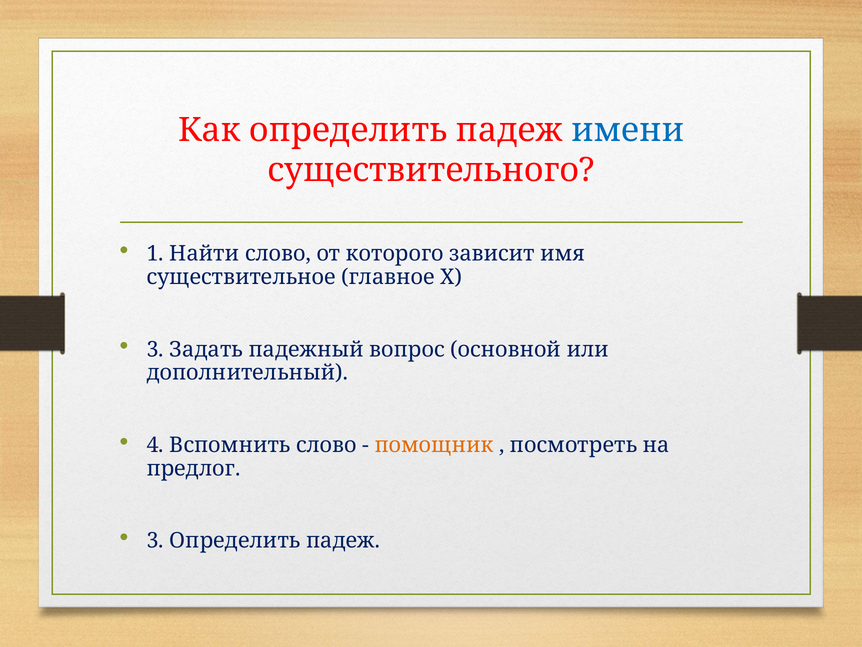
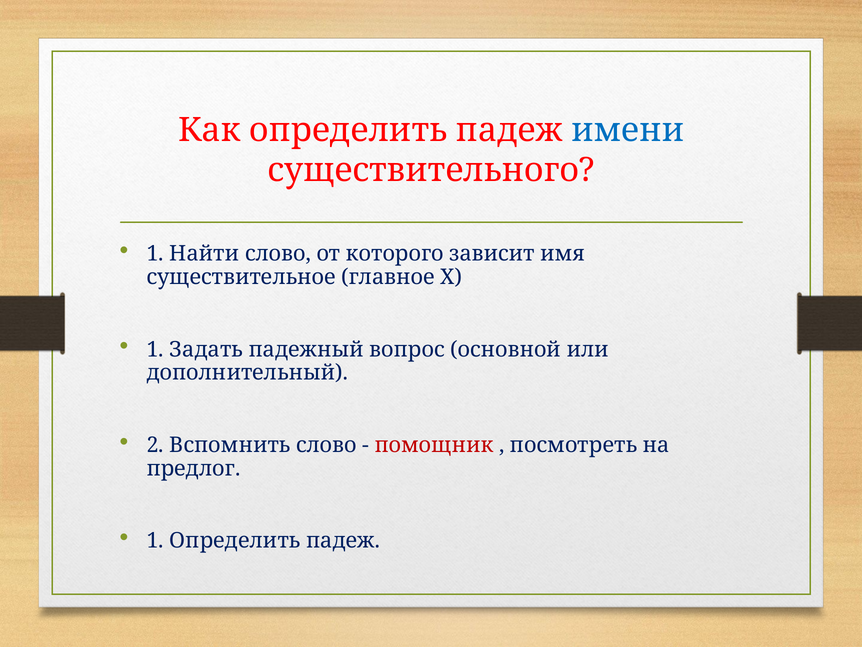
3 at (155, 349): 3 -> 1
4: 4 -> 2
помощник colour: orange -> red
3 at (155, 540): 3 -> 1
